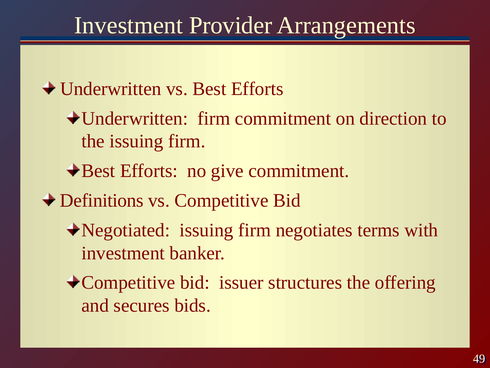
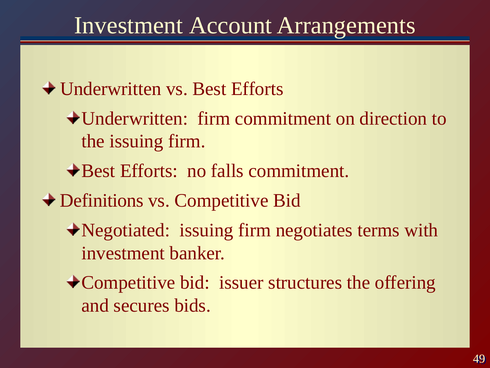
Provider: Provider -> Account
give: give -> falls
